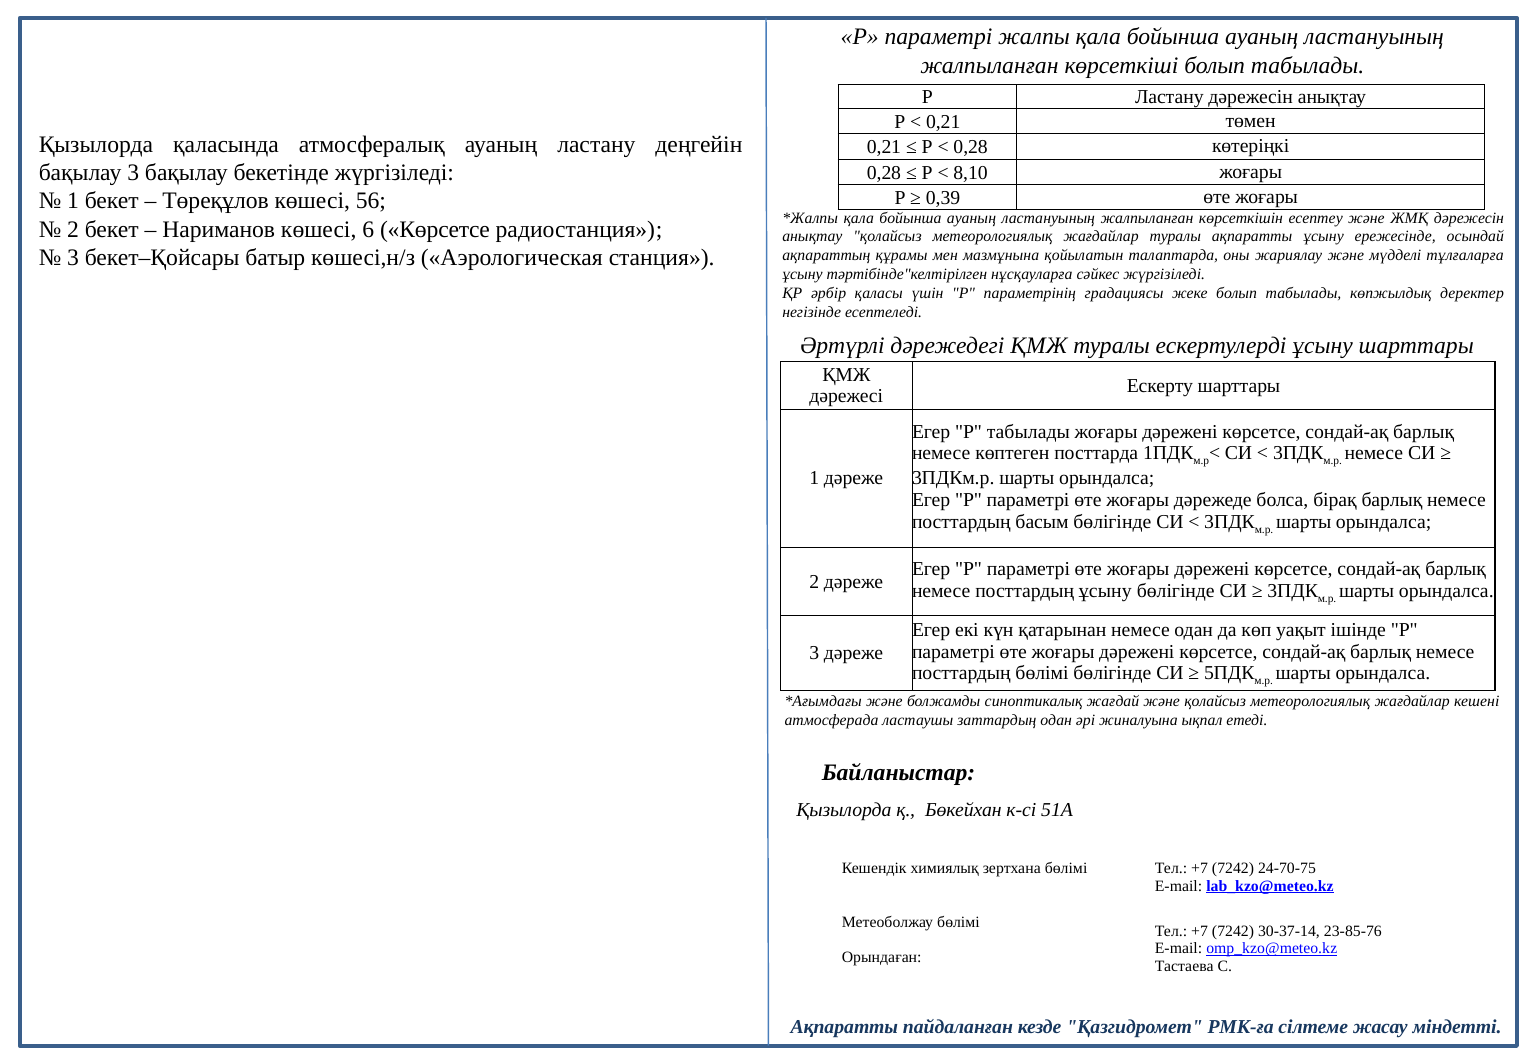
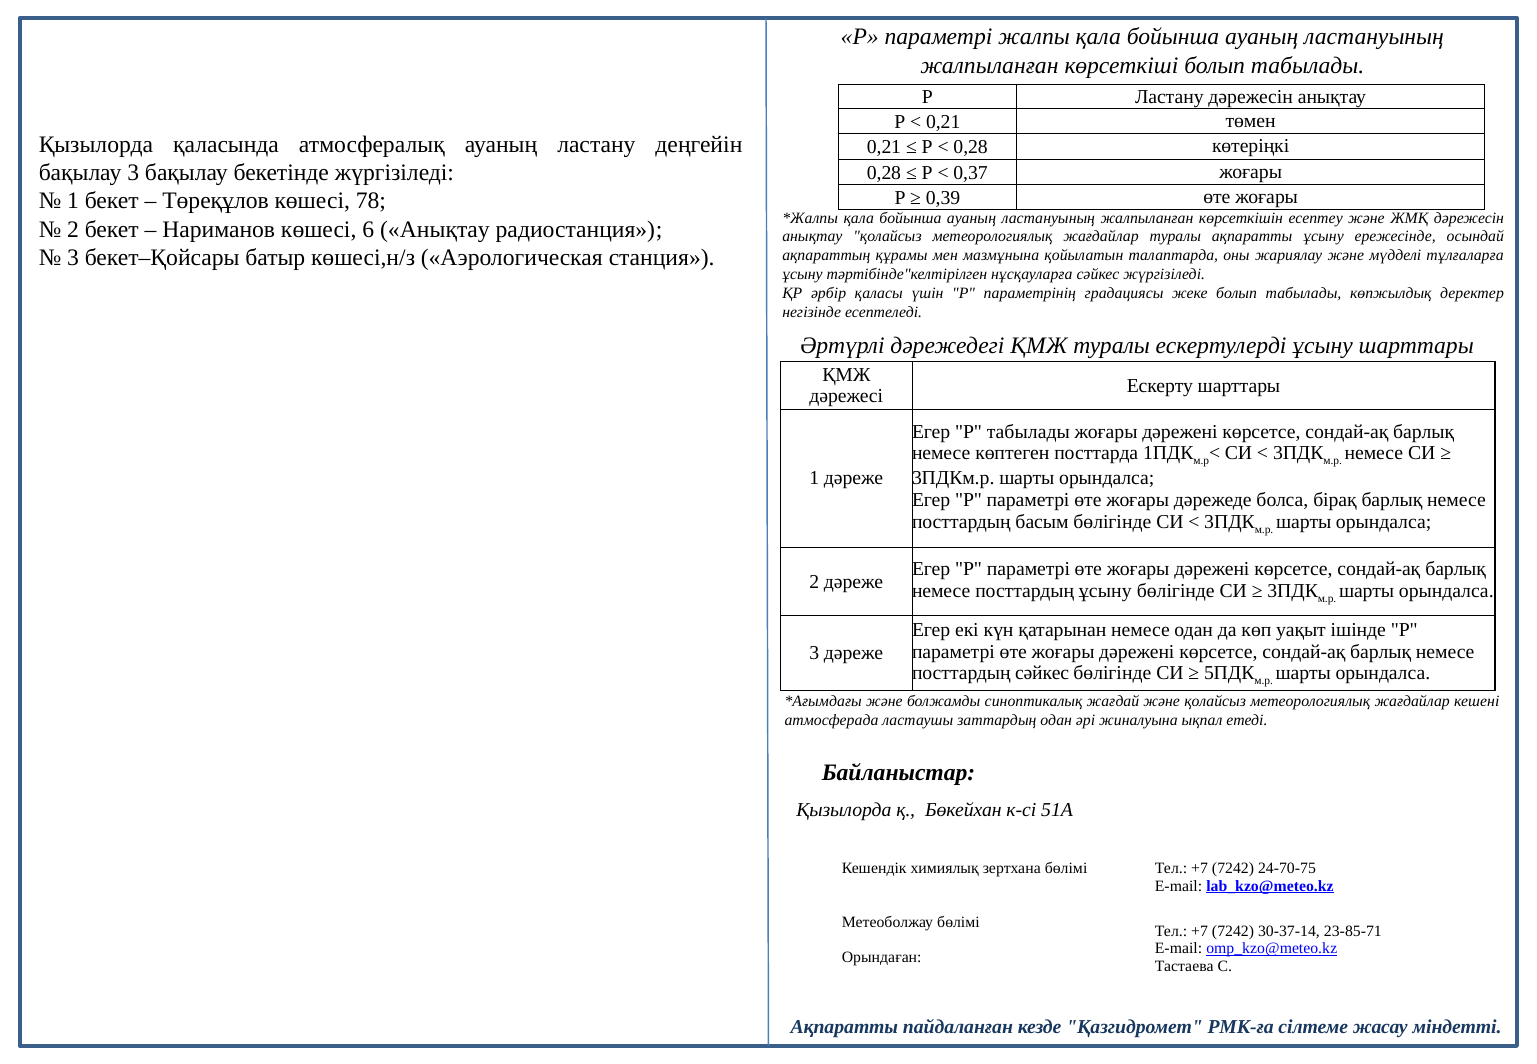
8,10: 8,10 -> 0,37
56: 56 -> 78
6 Көрсетсе: Көрсетсе -> Анықтау
посттардың бөлімі: бөлімі -> сәйкес
23-85-76: 23-85-76 -> 23-85-71
